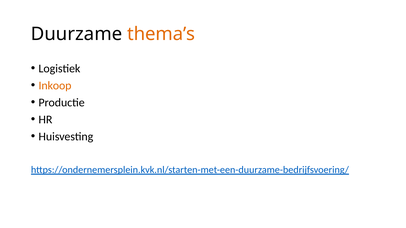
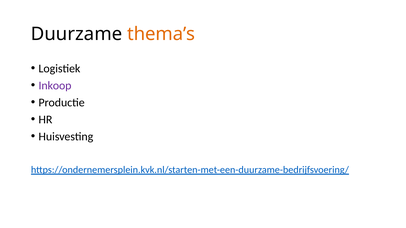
Inkoop colour: orange -> purple
